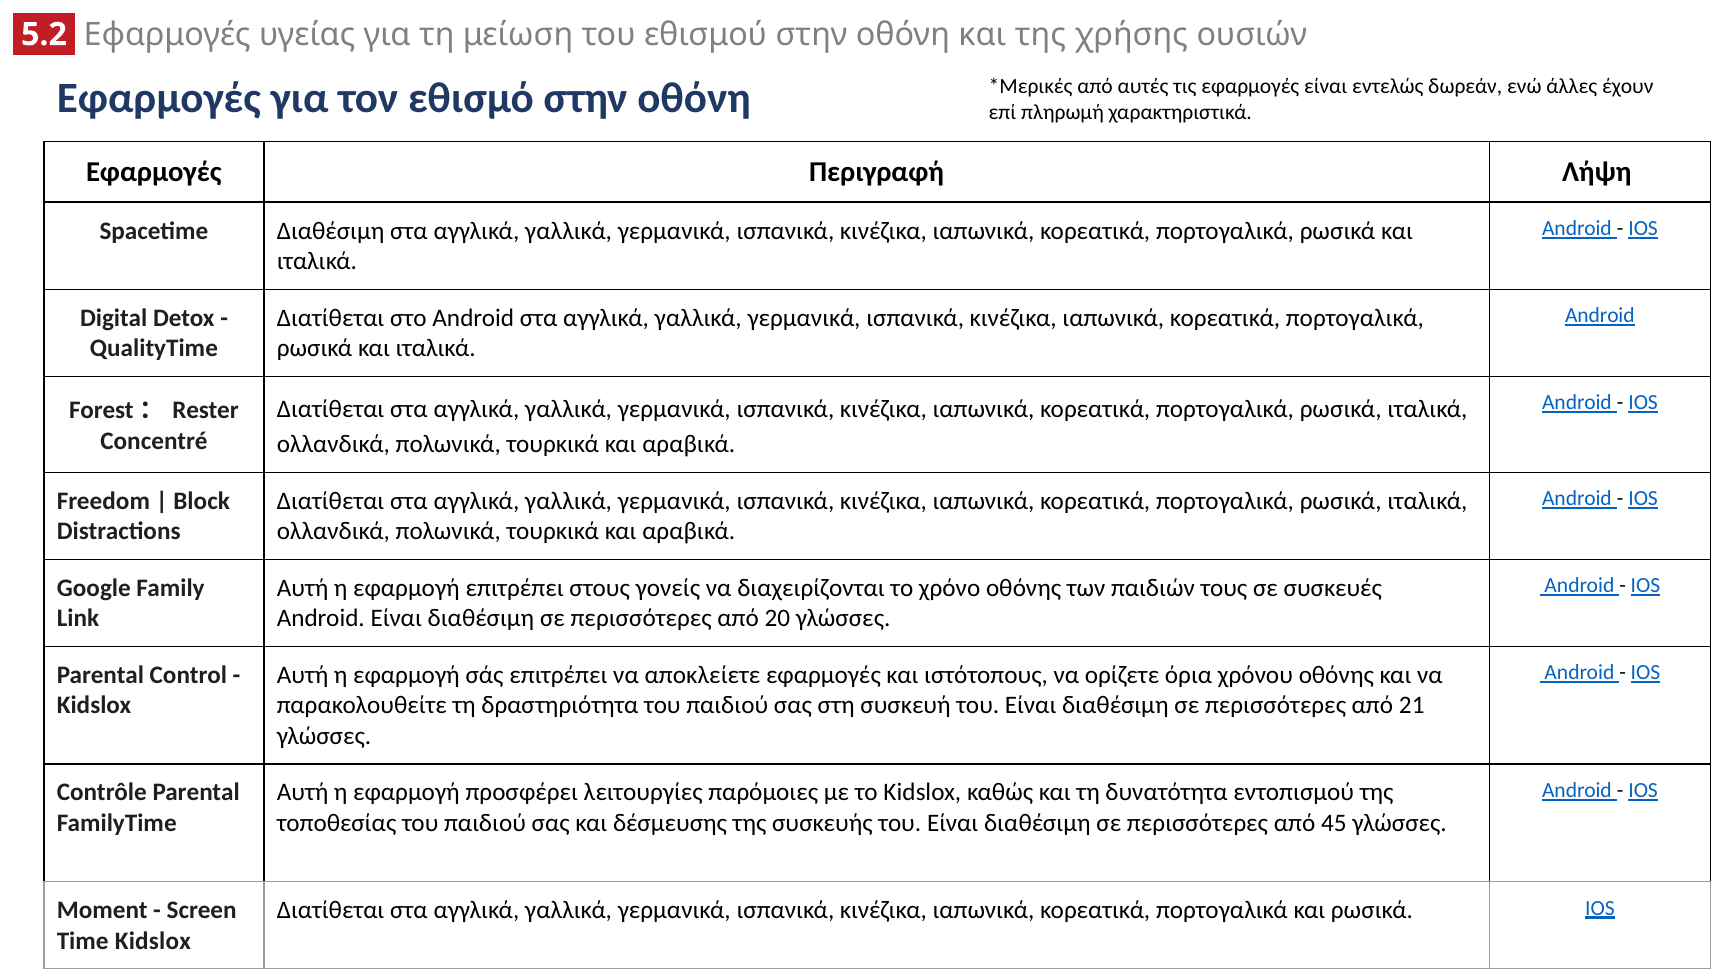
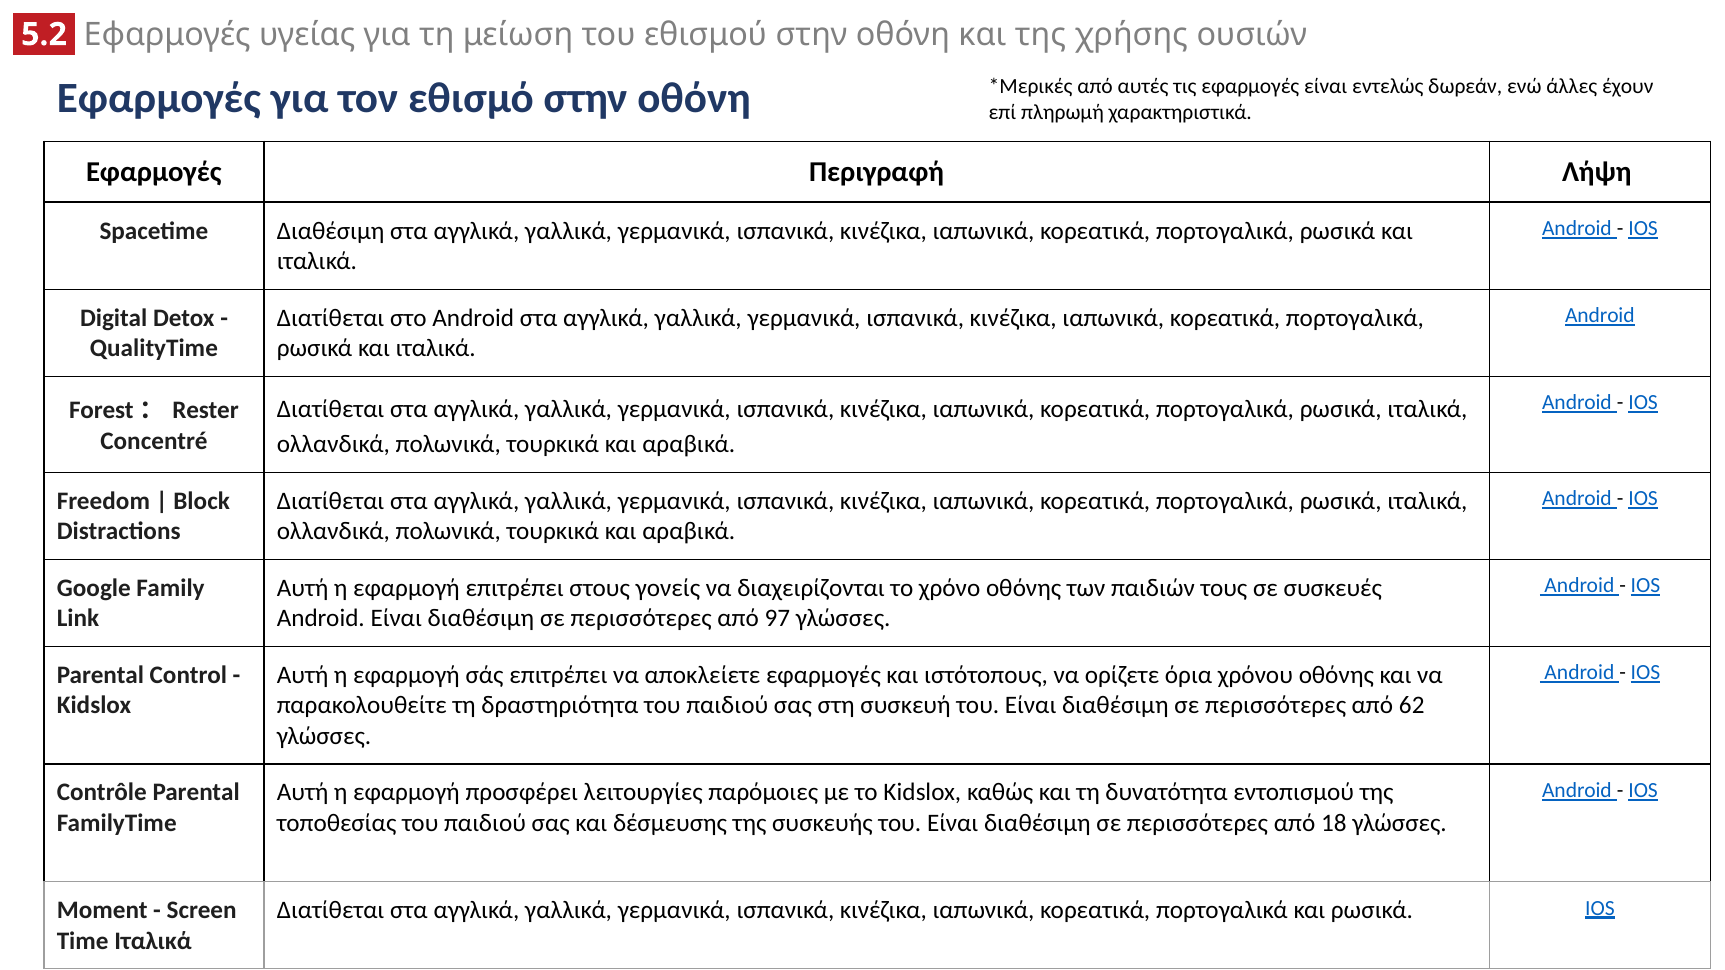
20: 20 -> 97
21: 21 -> 62
45: 45 -> 18
Time Kidslox: Kidslox -> Ιταλικά
